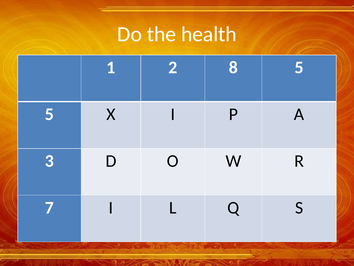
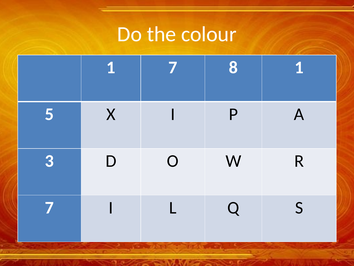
health: health -> colour
1 2: 2 -> 7
8 5: 5 -> 1
